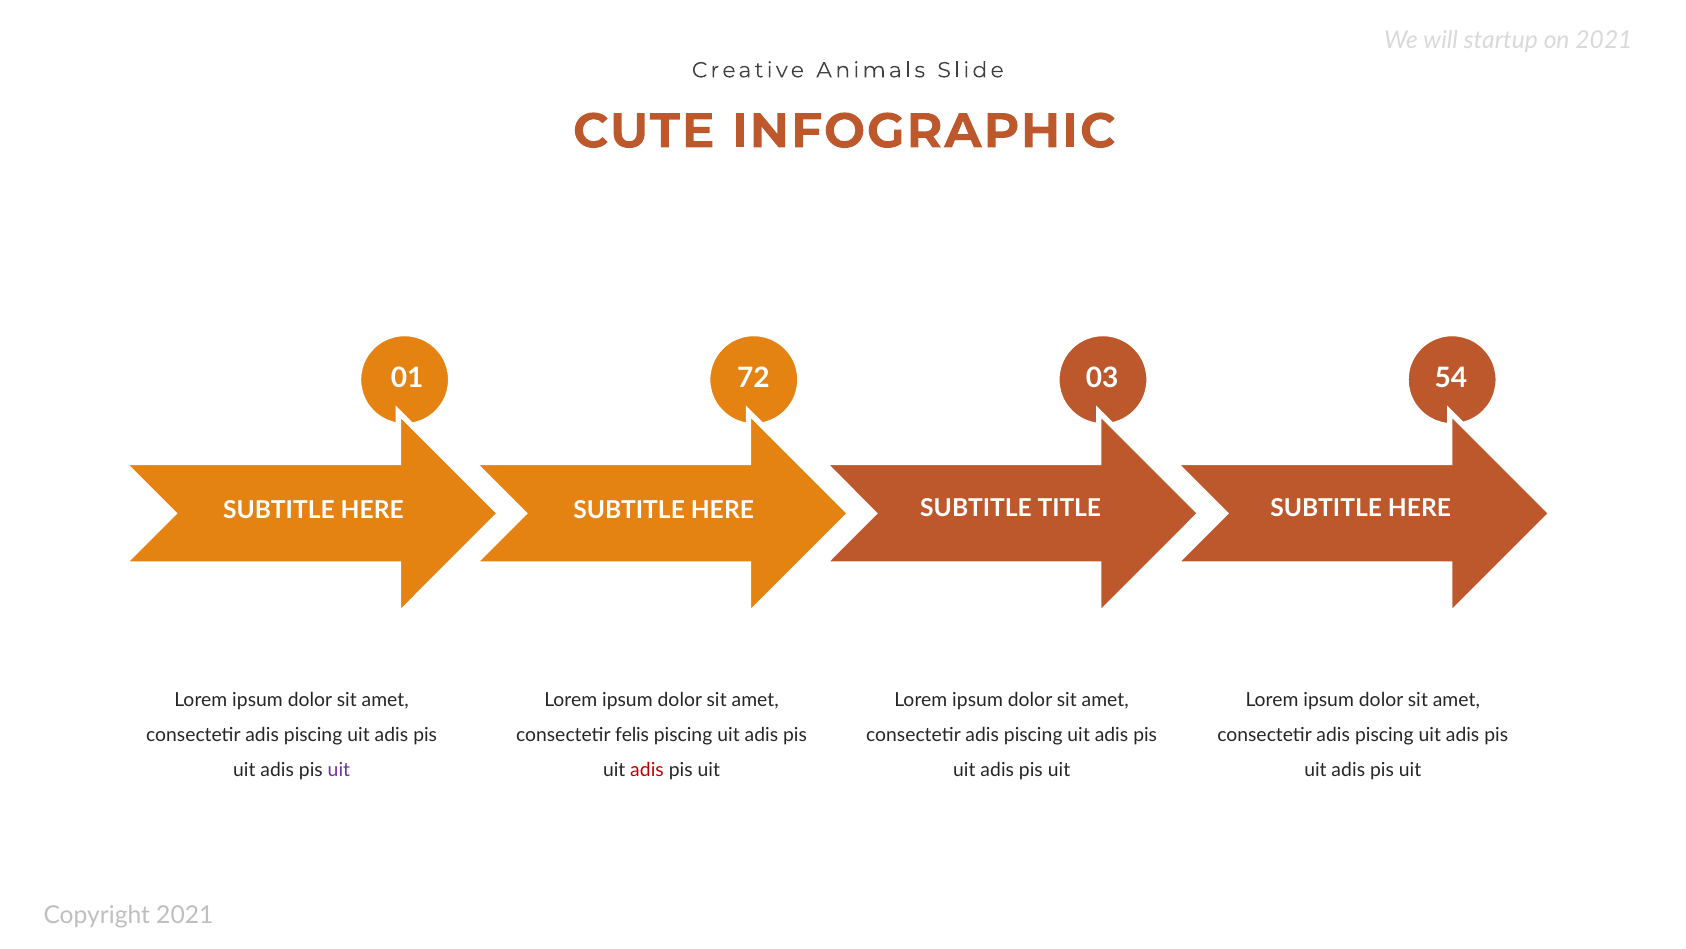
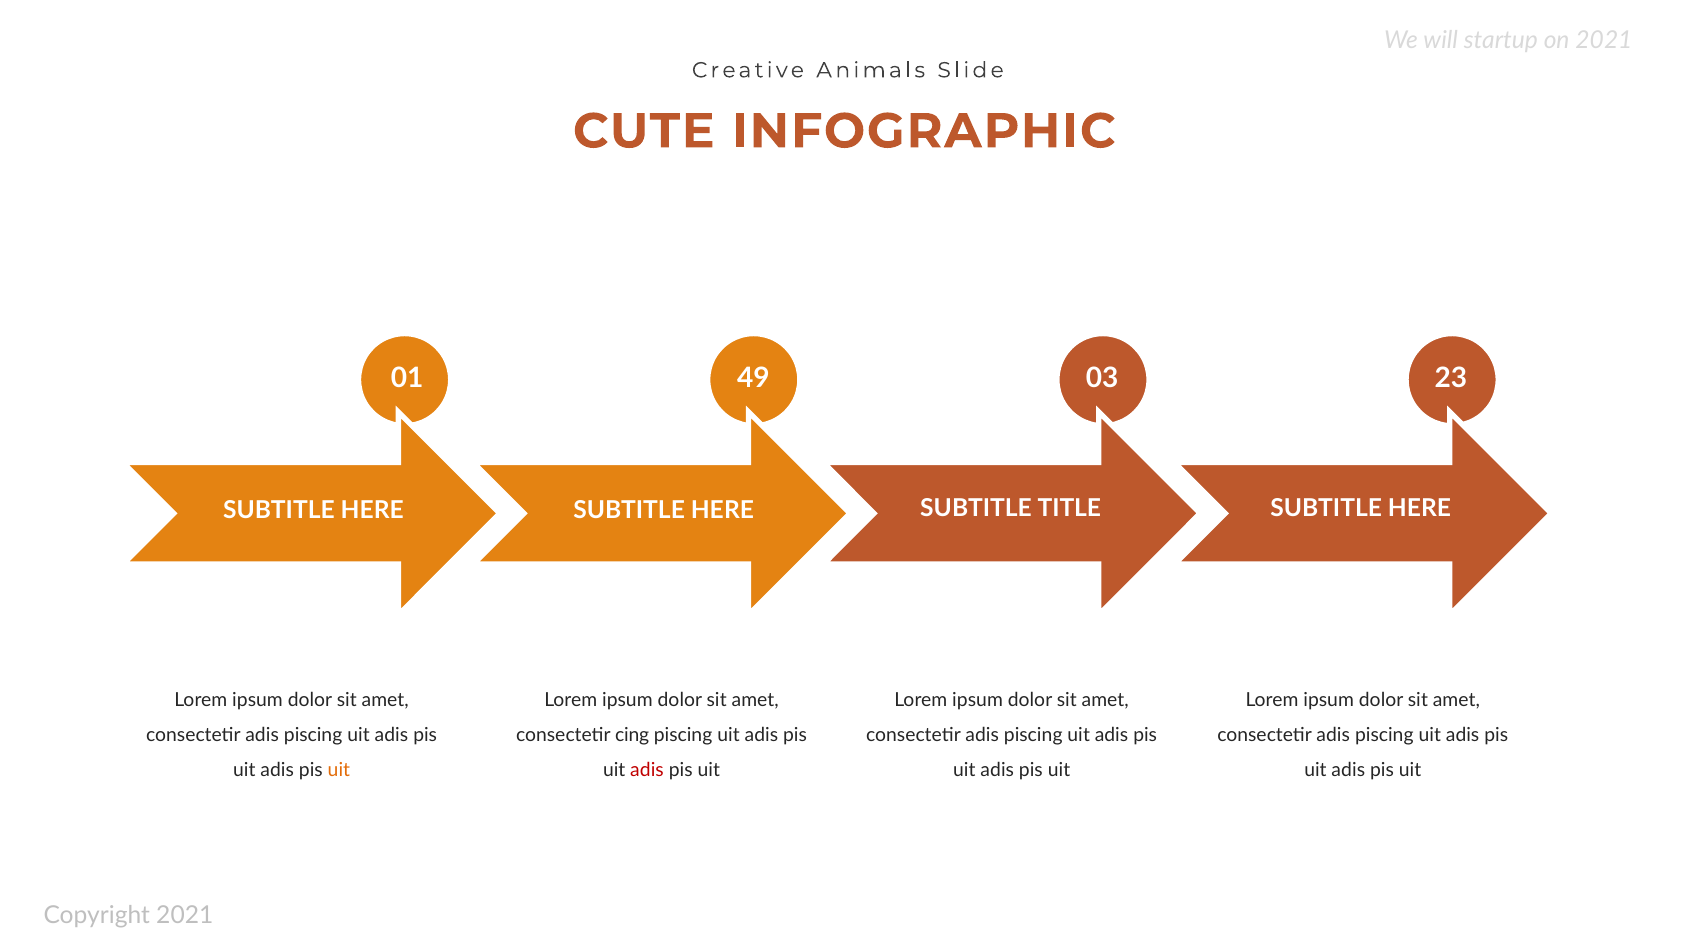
72: 72 -> 49
54: 54 -> 23
felis: felis -> cing
uit at (339, 770) colour: purple -> orange
